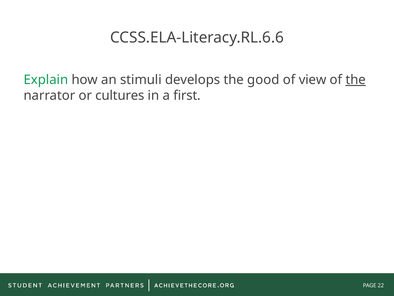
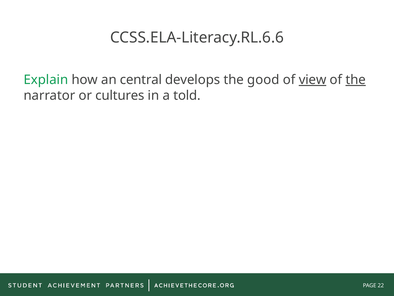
stimuli: stimuli -> central
view underline: none -> present
first: first -> told
